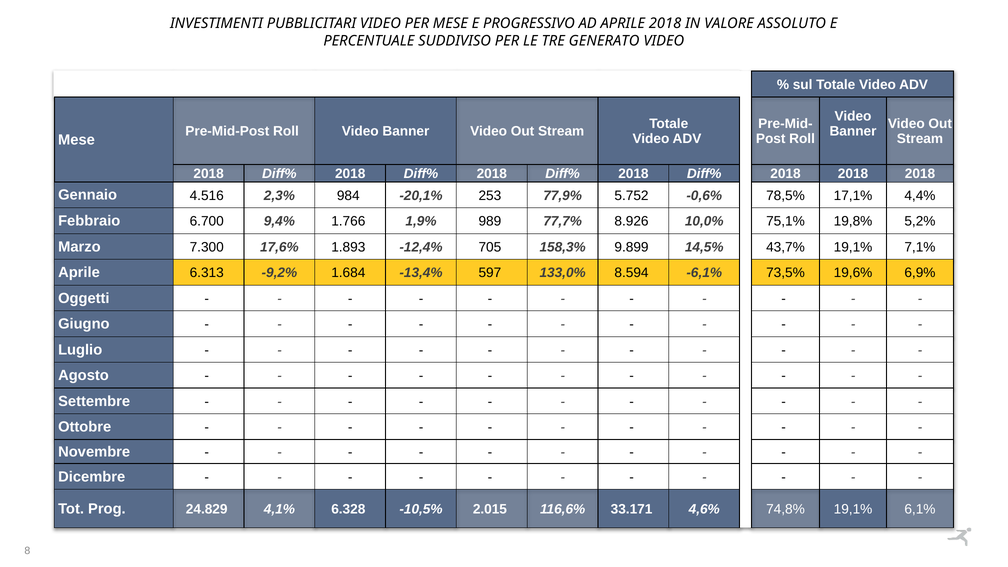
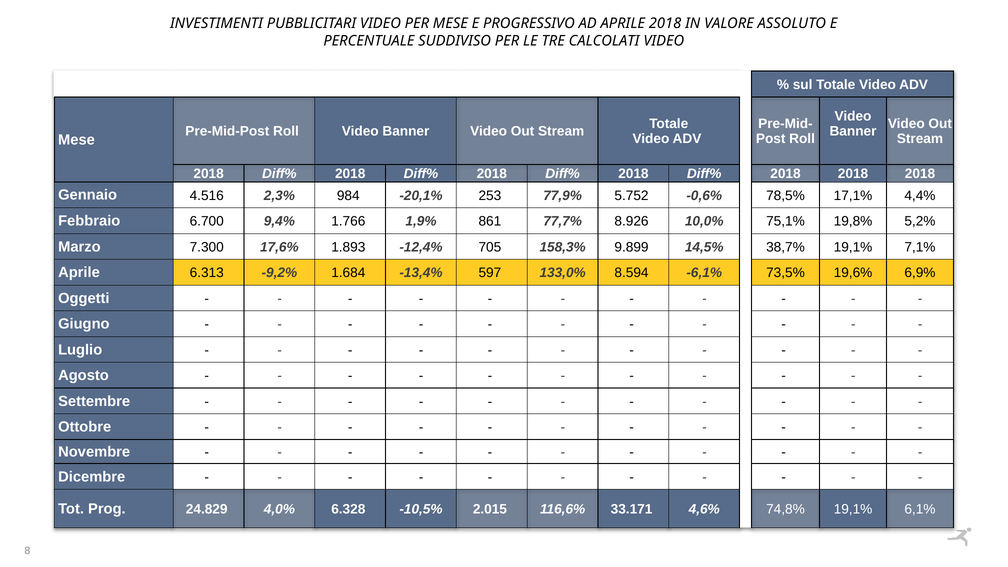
GENERATO: GENERATO -> CALCOLATI
989: 989 -> 861
43,7%: 43,7% -> 38,7%
4,1%: 4,1% -> 4,0%
